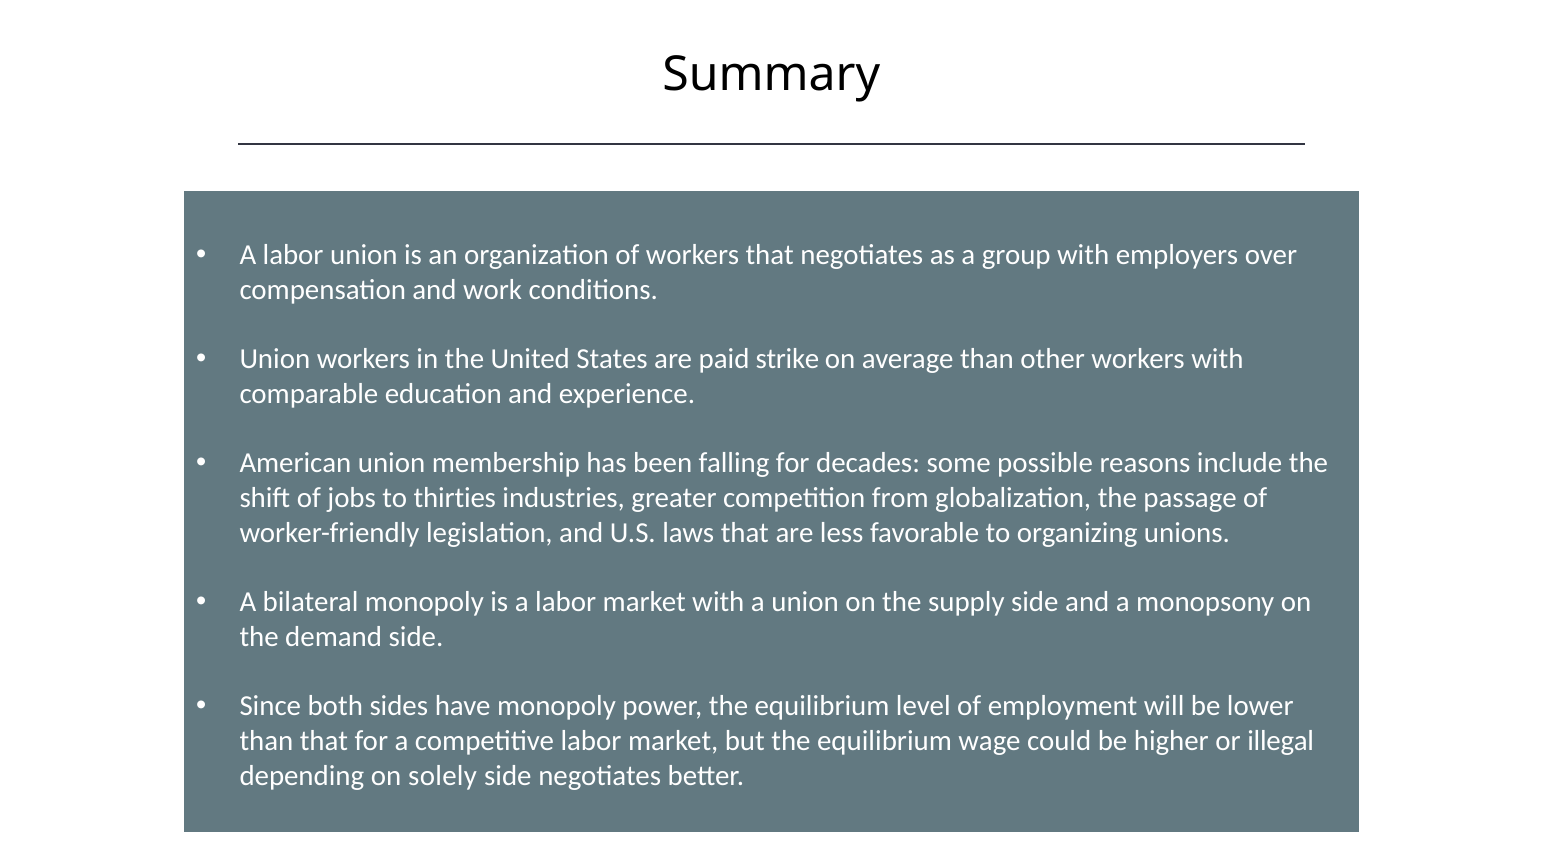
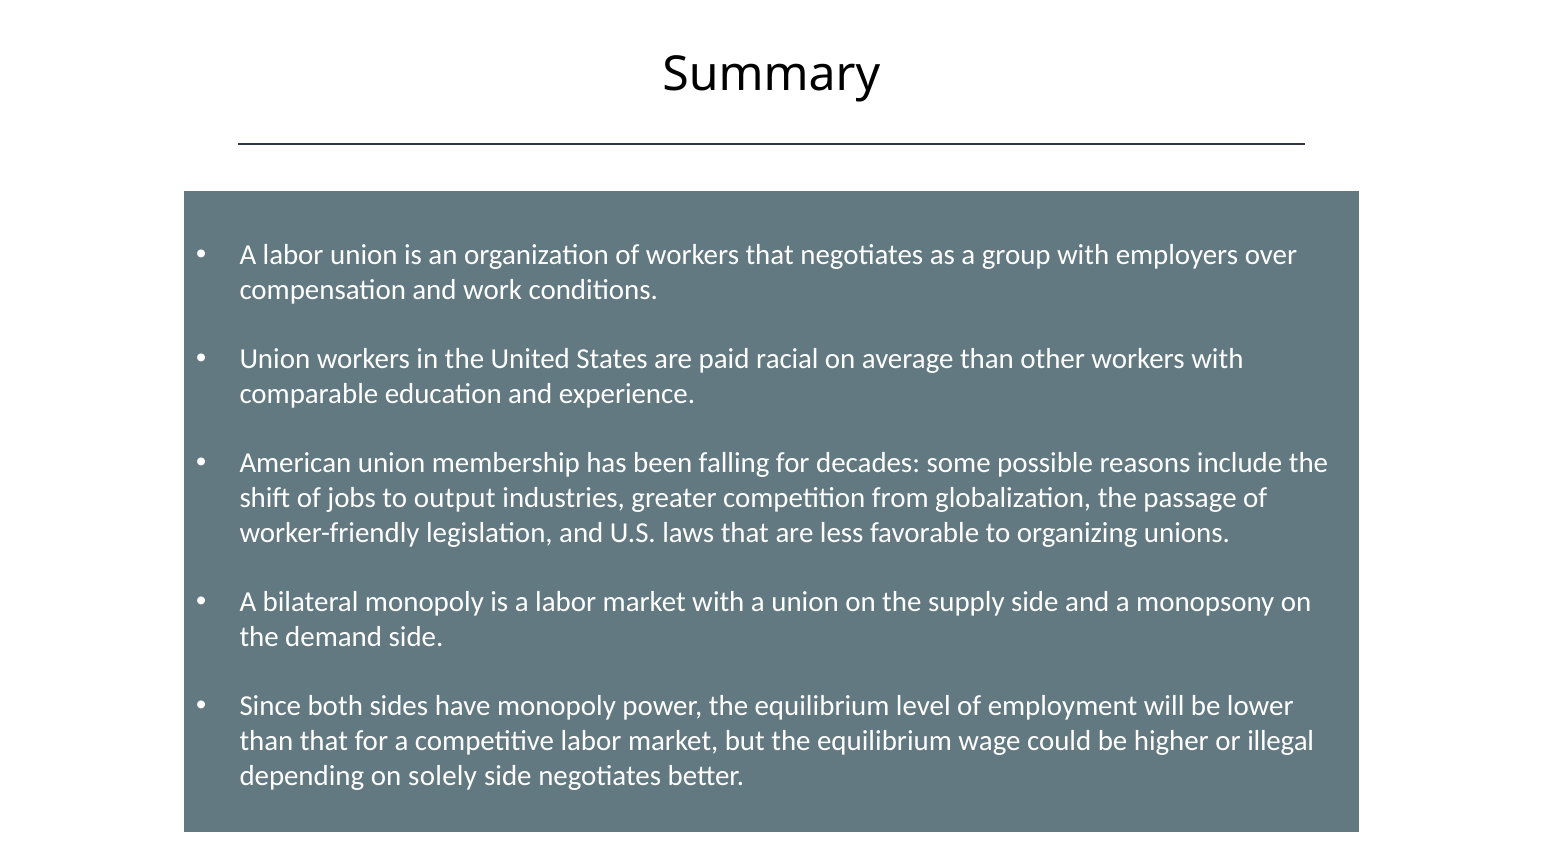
strike: strike -> racial
thirties: thirties -> output
